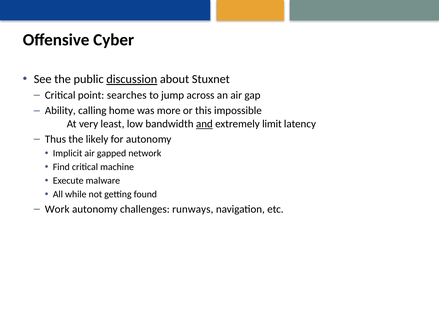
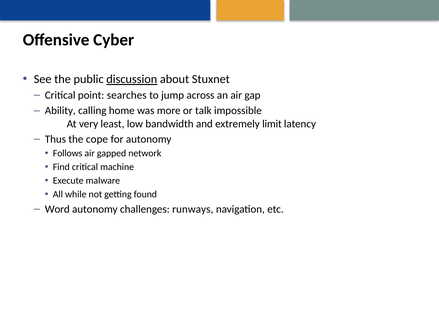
this: this -> talk
and underline: present -> none
likely: likely -> cope
Implicit: Implicit -> Follows
Work: Work -> Word
